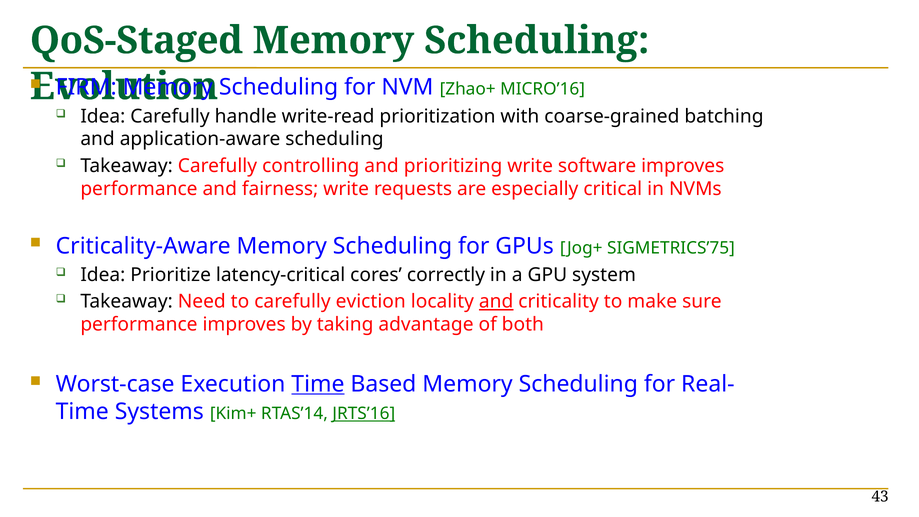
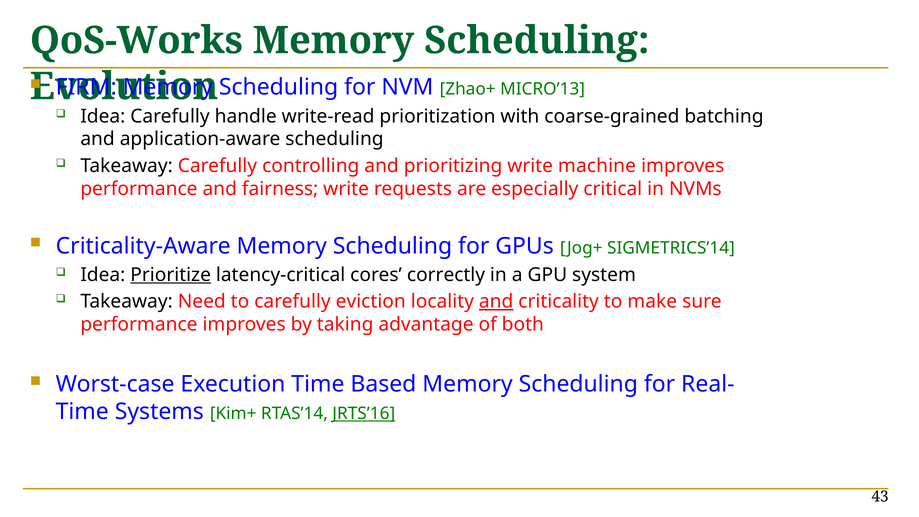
QoS-Staged: QoS-Staged -> QoS-Works
MICRO’16: MICRO’16 -> MICRO’13
software: software -> machine
SIGMETRICS’75: SIGMETRICS’75 -> SIGMETRICS’14
Prioritize underline: none -> present
Time at (318, 384) underline: present -> none
